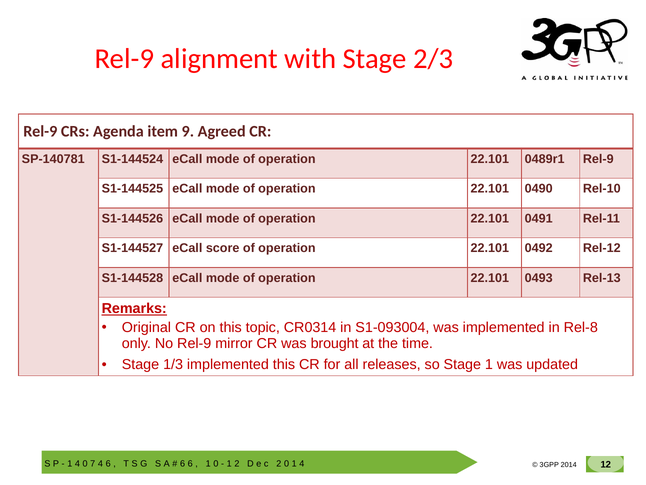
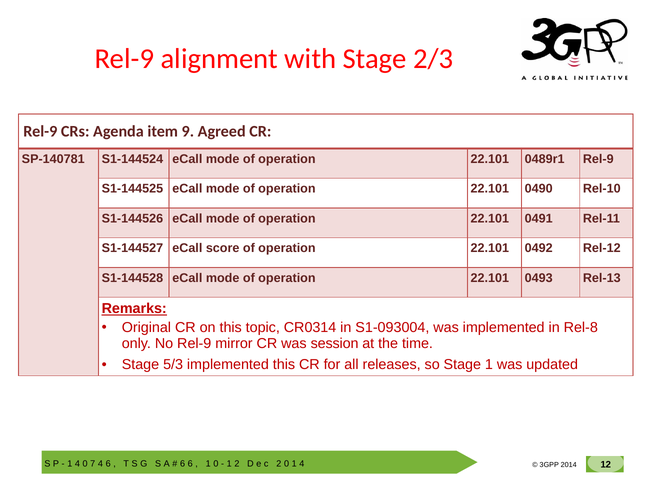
brought: brought -> session
1/3: 1/3 -> 5/3
